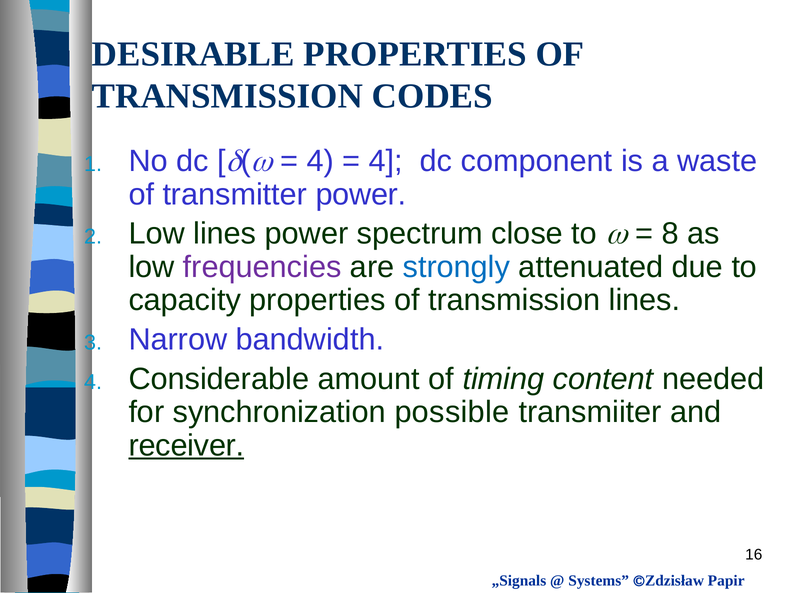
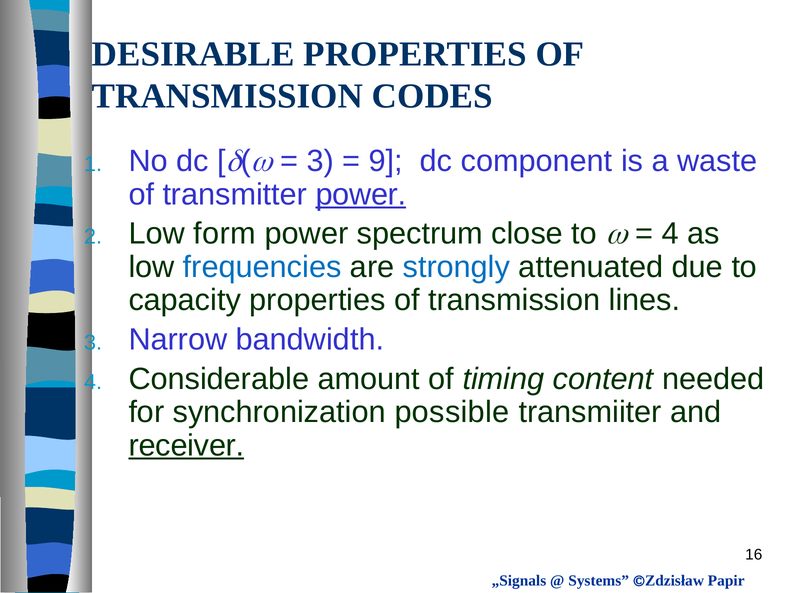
4 at (320, 161): 4 -> 3
4 at (386, 161): 4 -> 9
power at (361, 194) underline: none -> present
Low lines: lines -> form
8 at (670, 234): 8 -> 4
frequencies colour: purple -> blue
